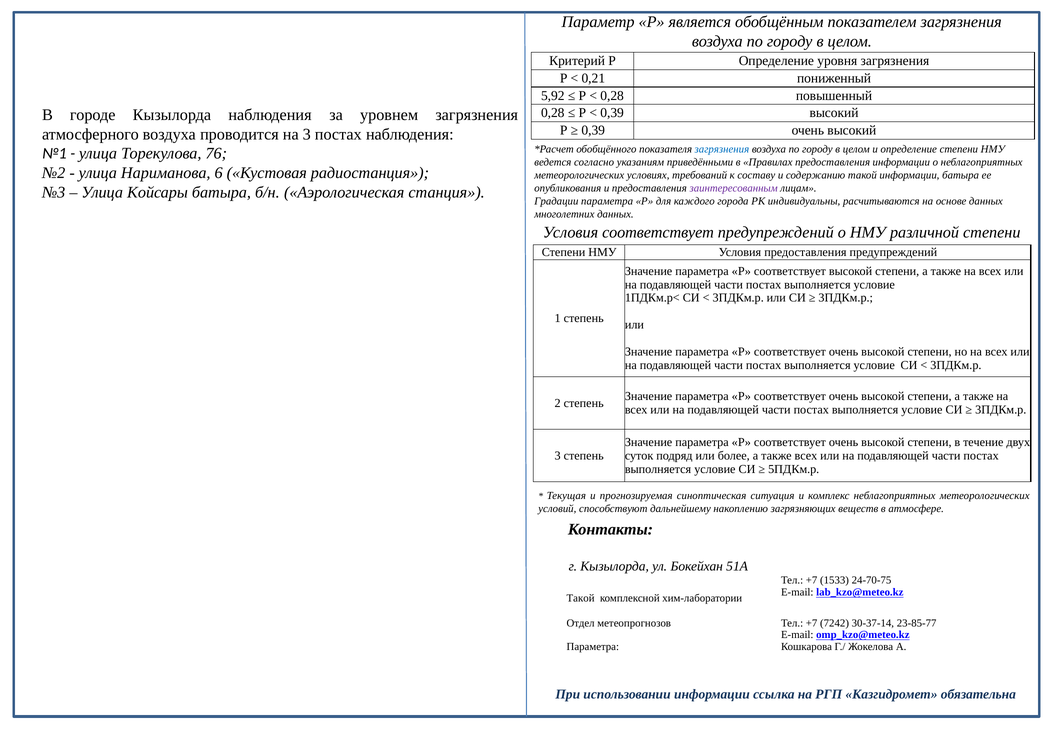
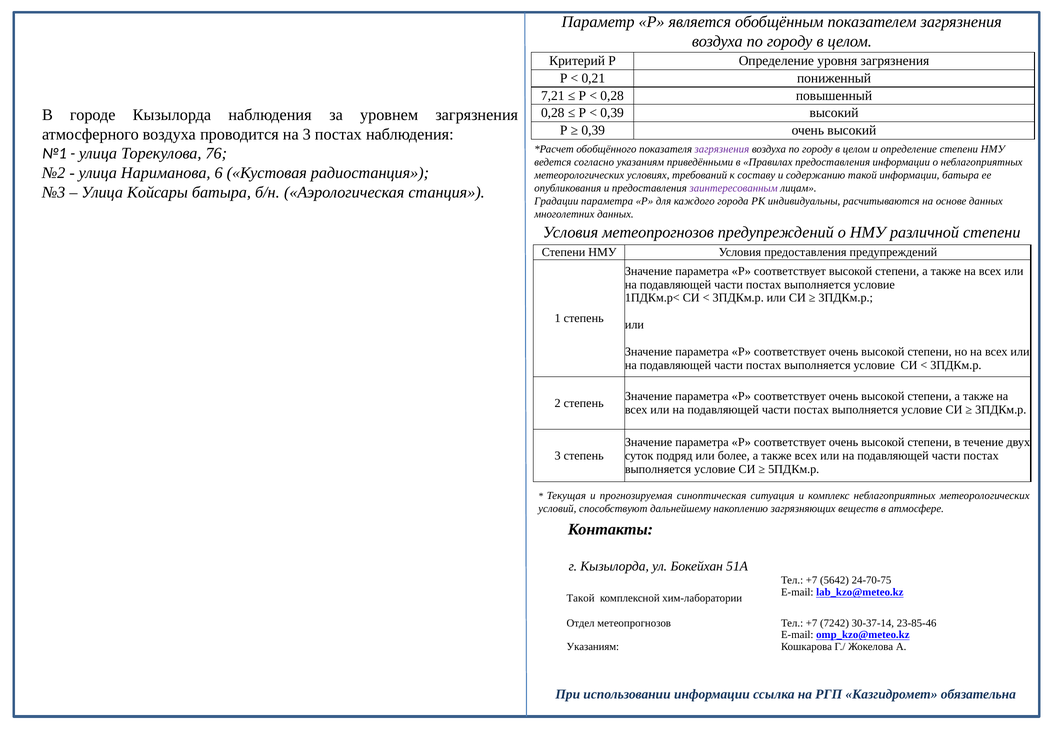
5,92: 5,92 -> 7,21
загрязнения at (722, 149) colour: blue -> purple
Условия соответствует: соответствует -> метеопрогнозов
1533: 1533 -> 5642
23-85-77: 23-85-77 -> 23-85-46
Параметра at (593, 647): Параметра -> Указаниям
